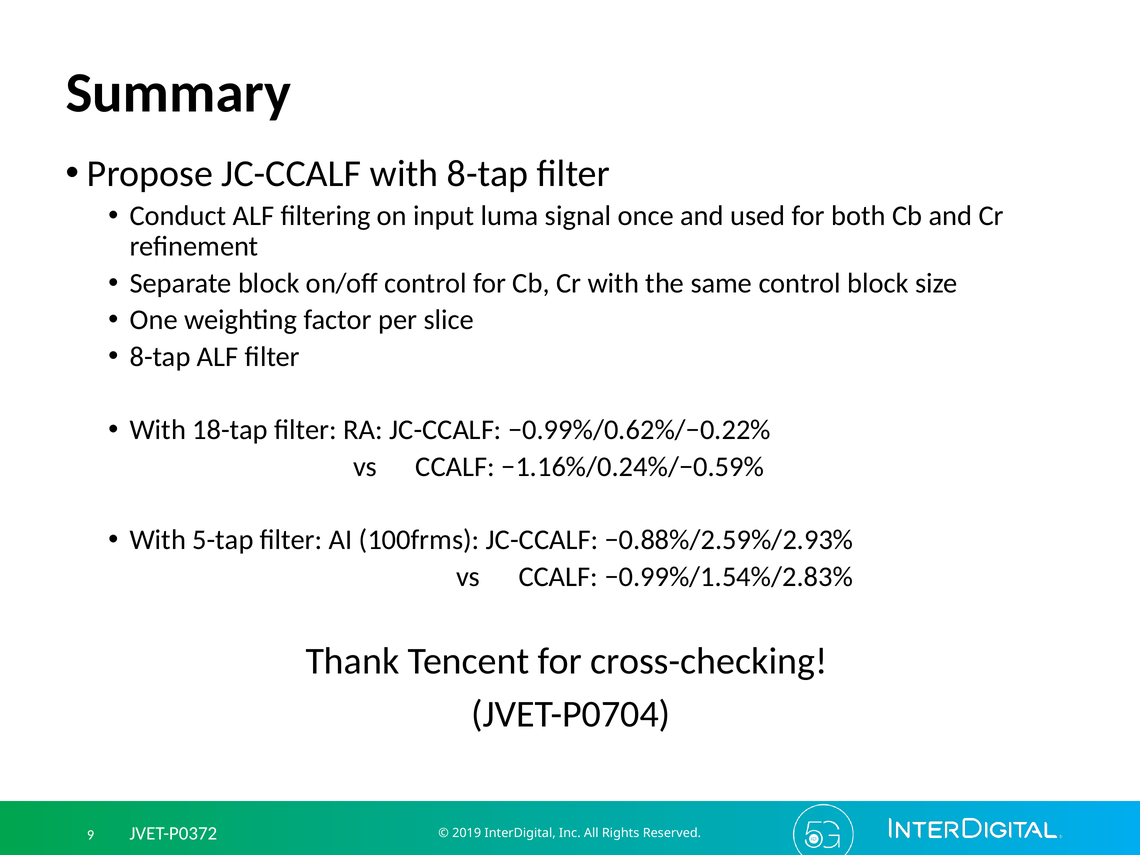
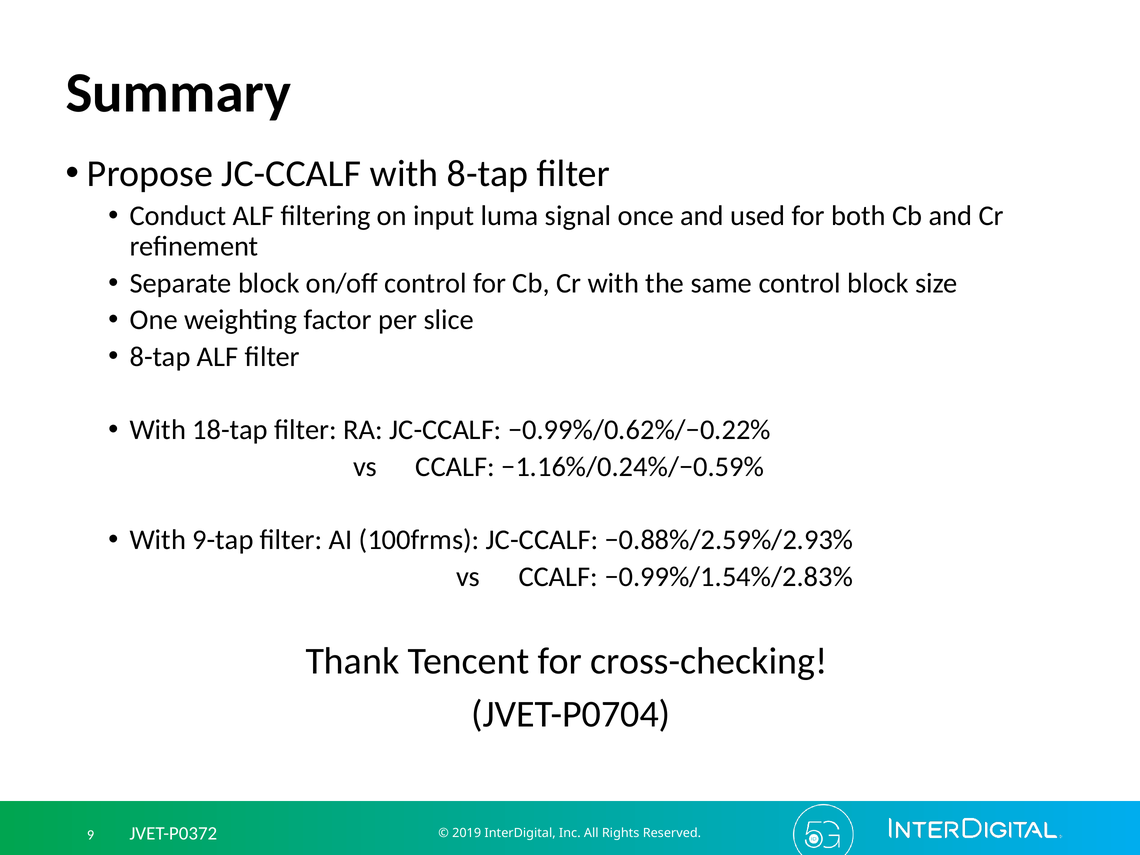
5-tap: 5-tap -> 9-tap
